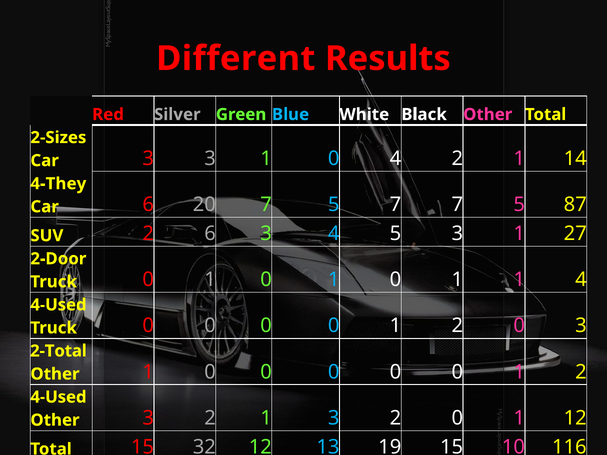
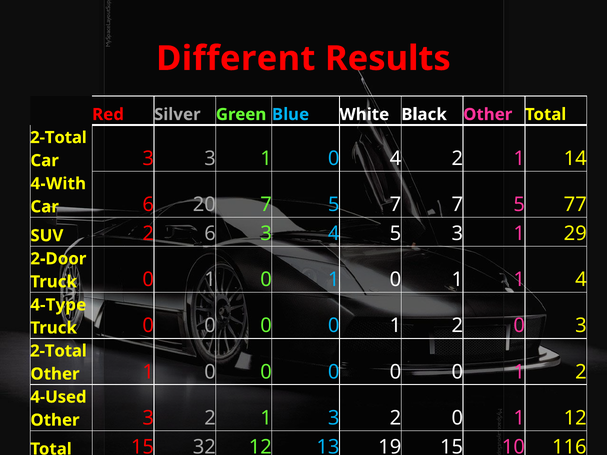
2-Sizes at (58, 138): 2-Sizes -> 2-Total
4-They: 4-They -> 4-With
87: 87 -> 77
27: 27 -> 29
4-Used at (58, 305): 4-Used -> 4-Type
